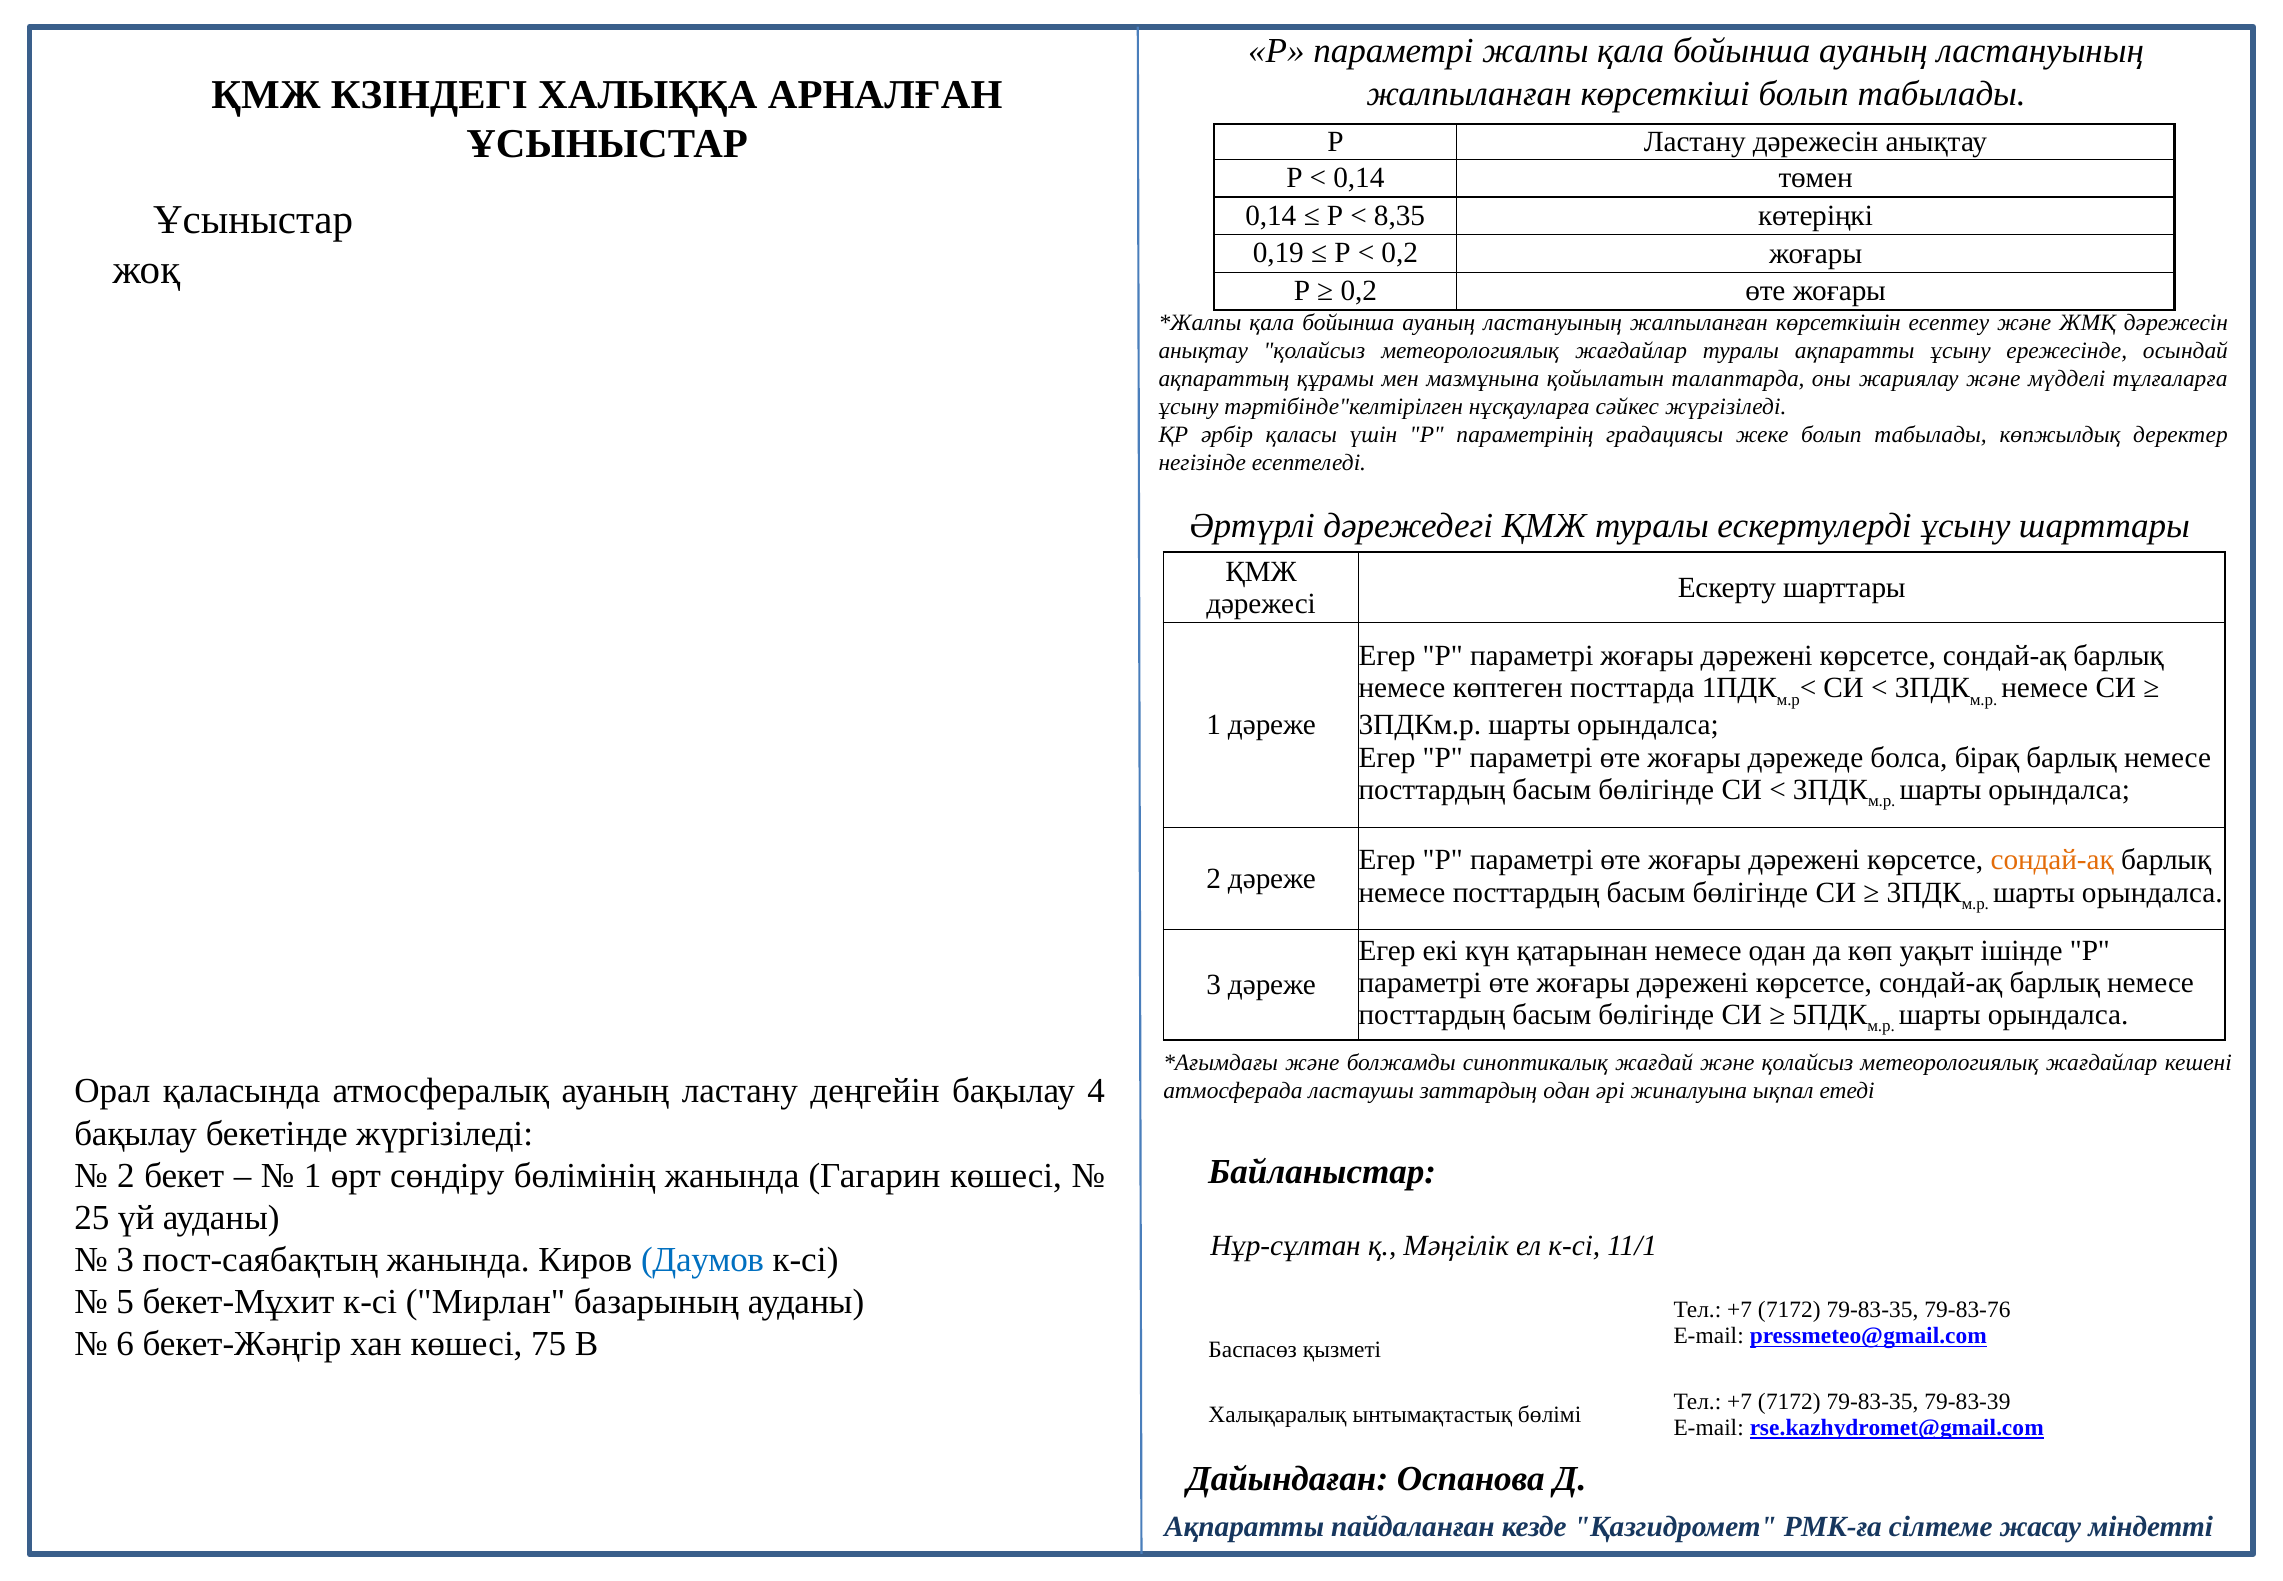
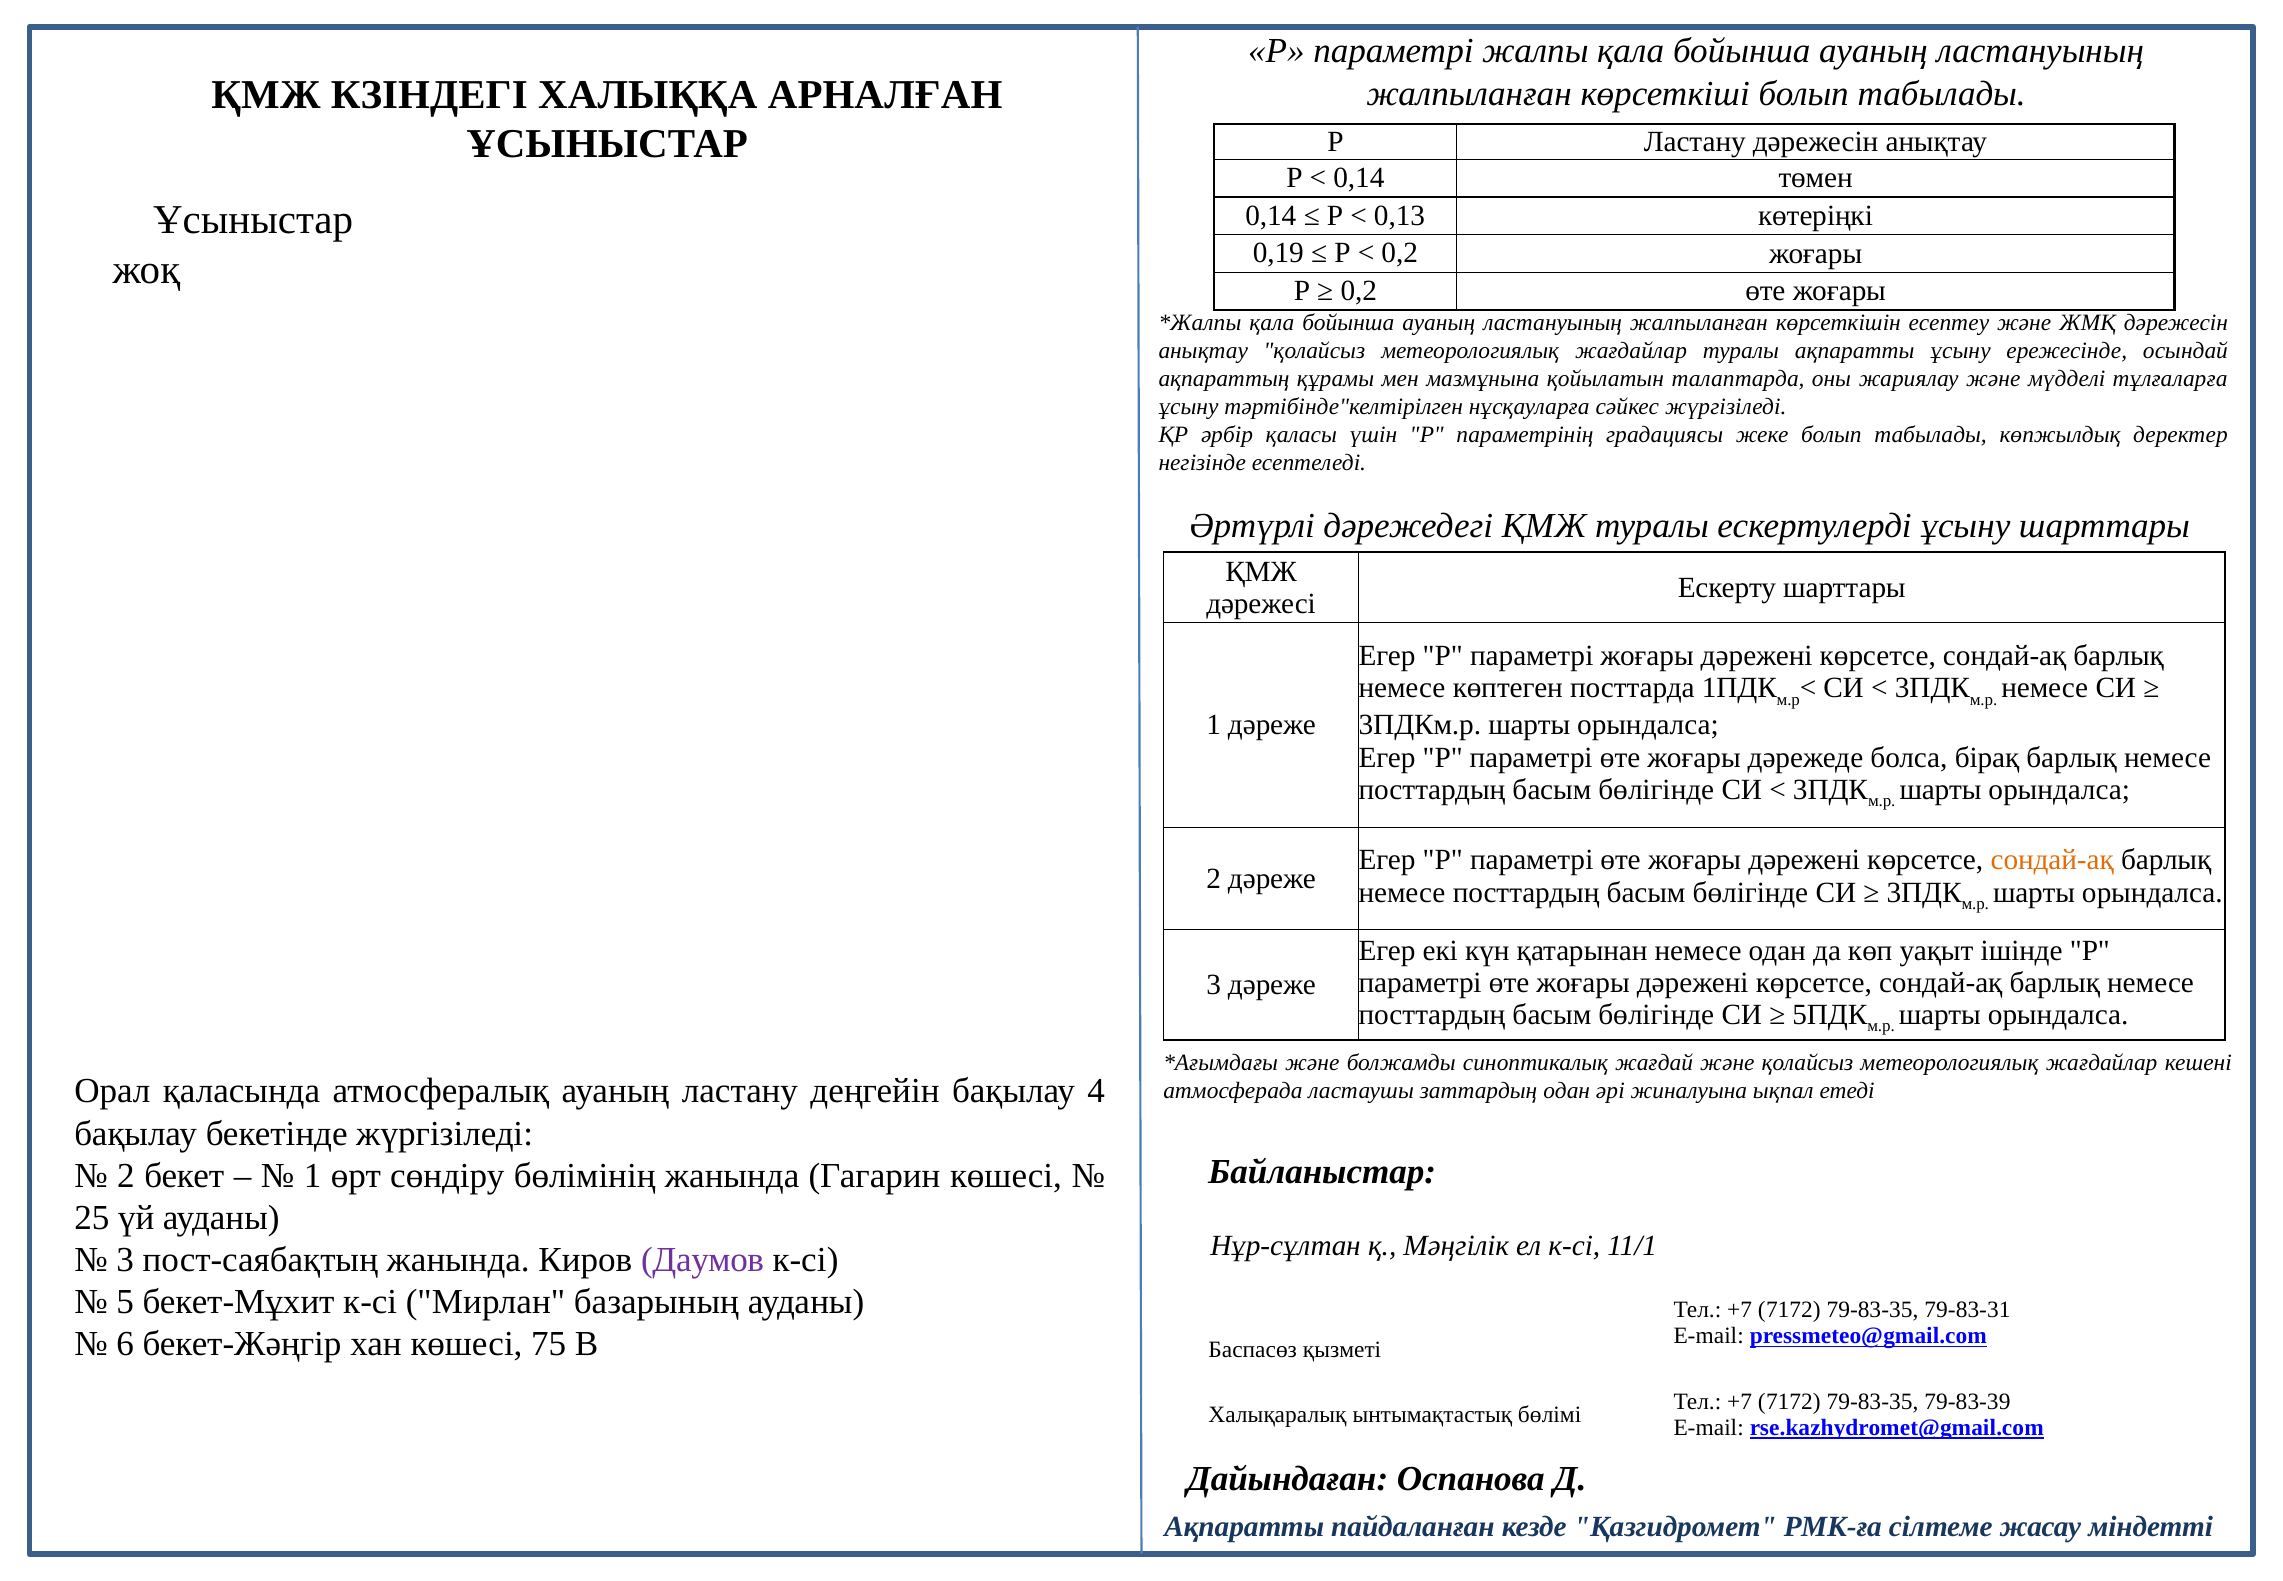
8,35: 8,35 -> 0,13
Даумов colour: blue -> purple
79-83-76: 79-83-76 -> 79-83-31
